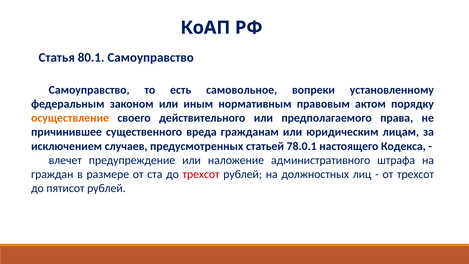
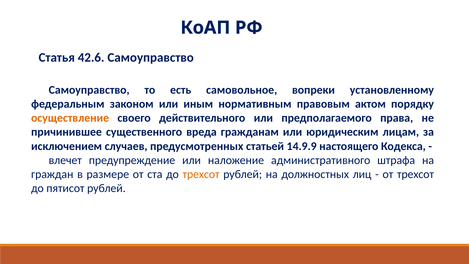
80.1: 80.1 -> 42.6
78.0.1: 78.0.1 -> 14.9.9
трехсот at (201, 174) colour: red -> orange
